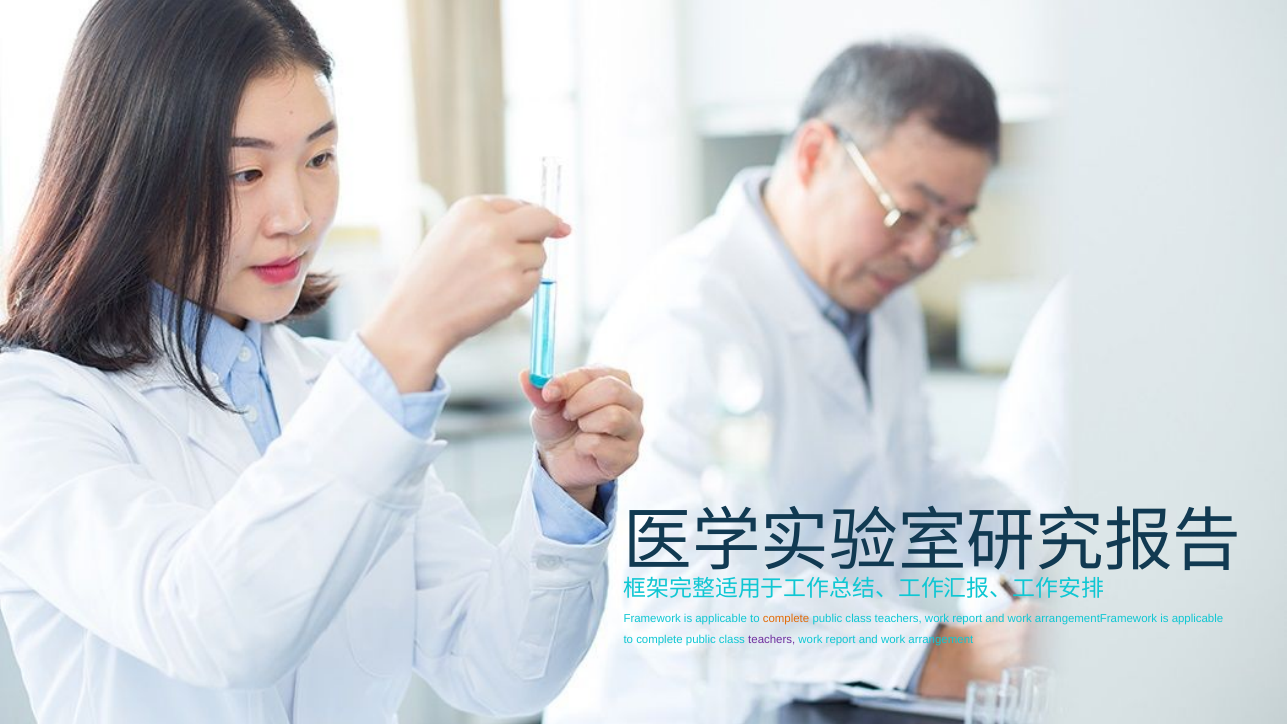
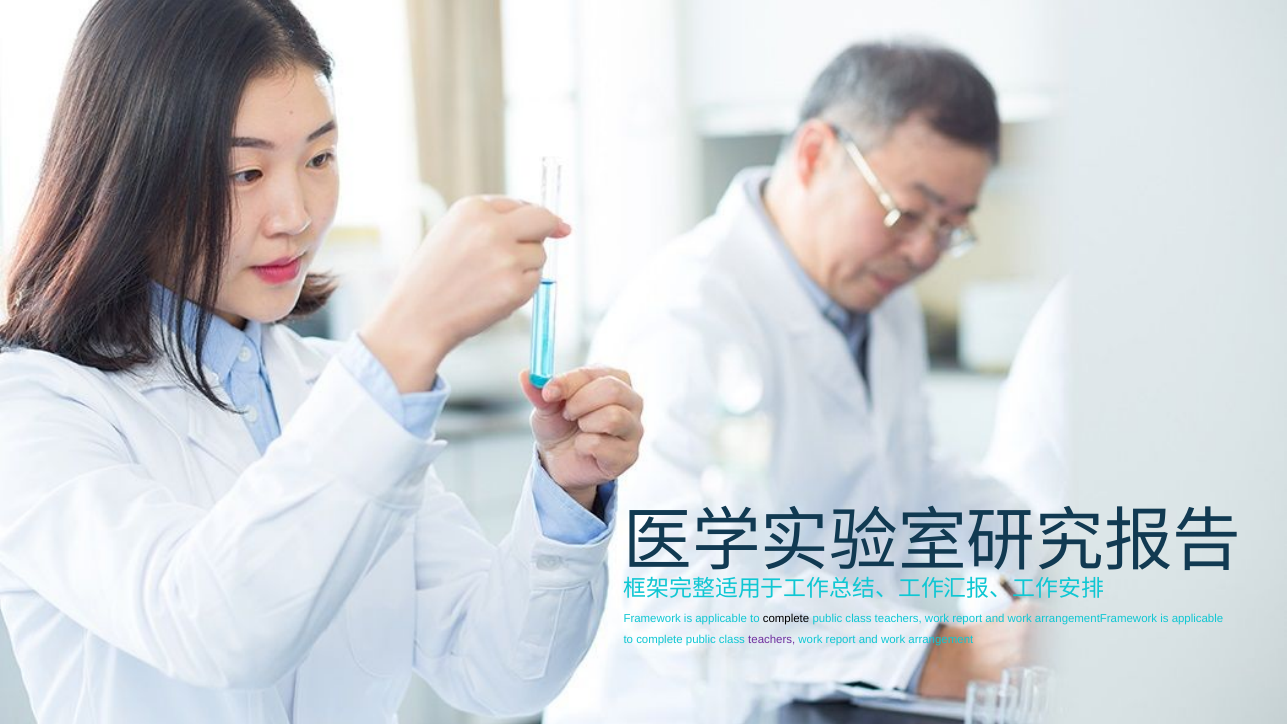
complete at (786, 619) colour: orange -> black
